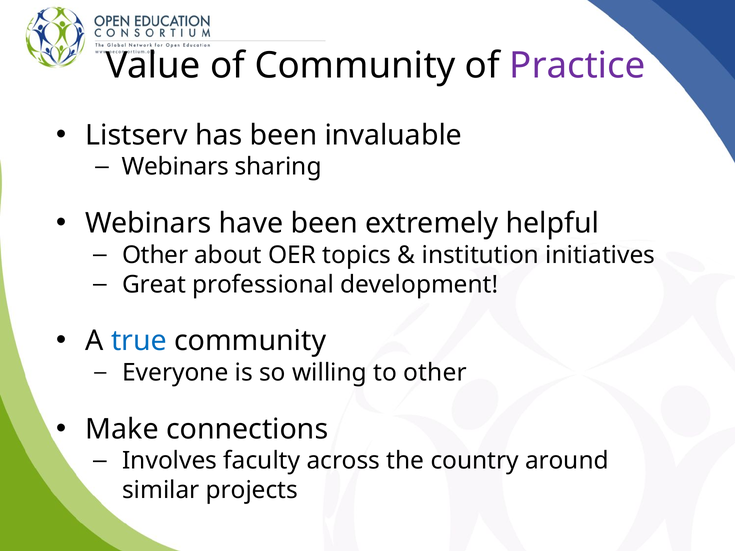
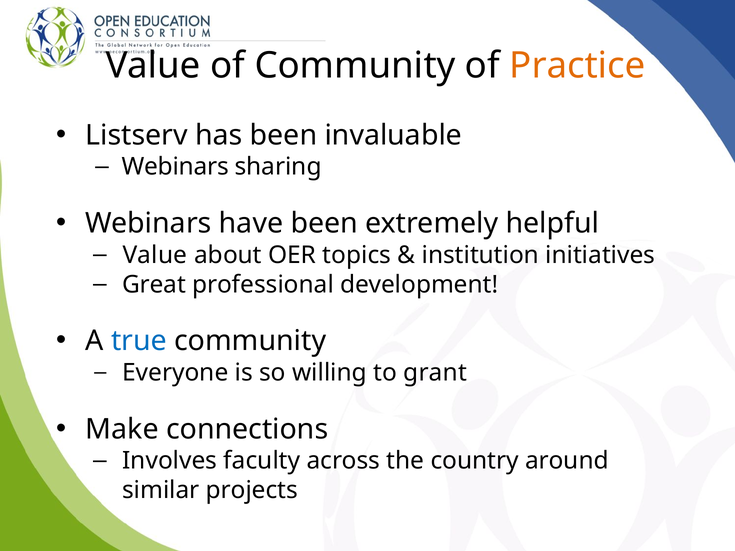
Practice colour: purple -> orange
Other at (155, 255): Other -> Value
to other: other -> grant
